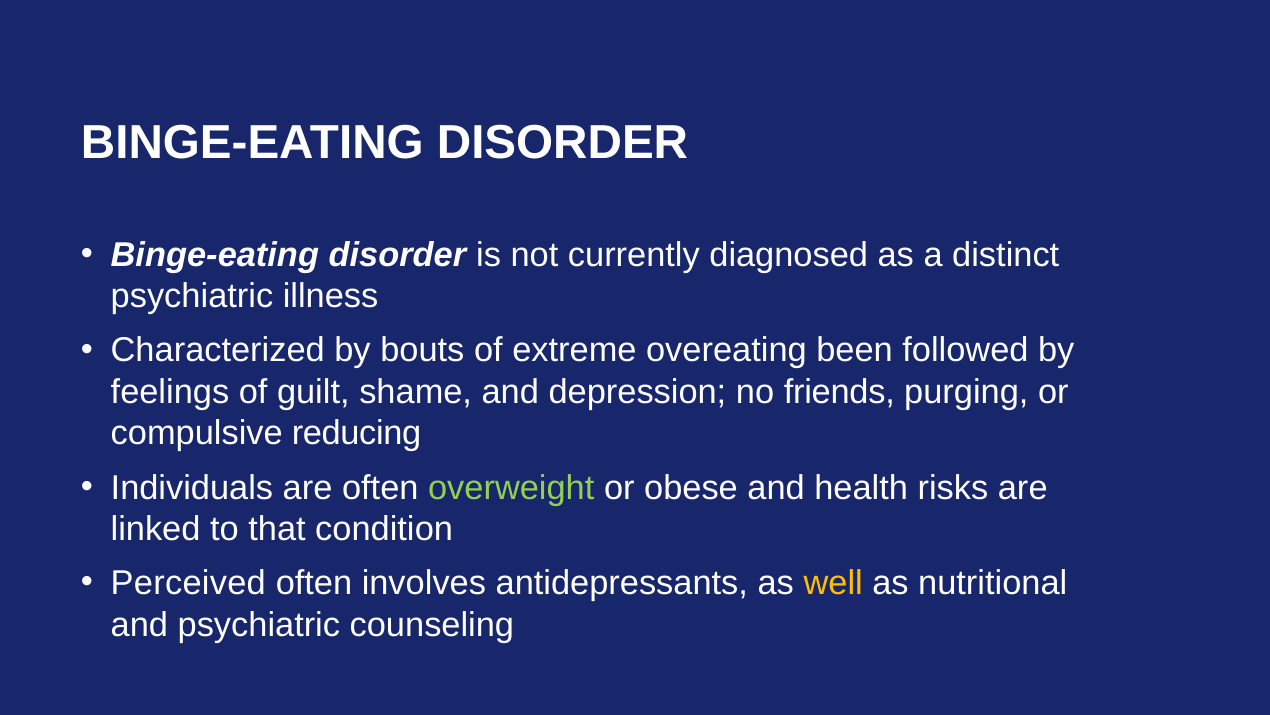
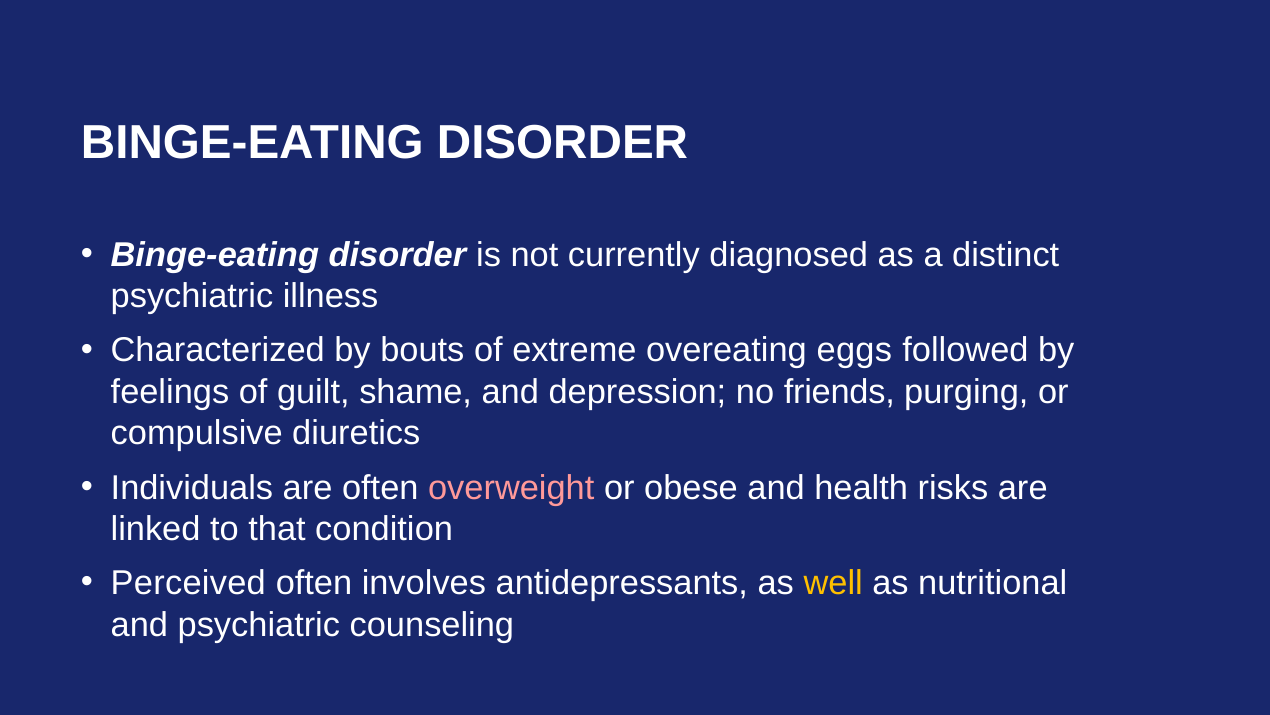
been: been -> eggs
reducing: reducing -> diuretics
overweight colour: light green -> pink
